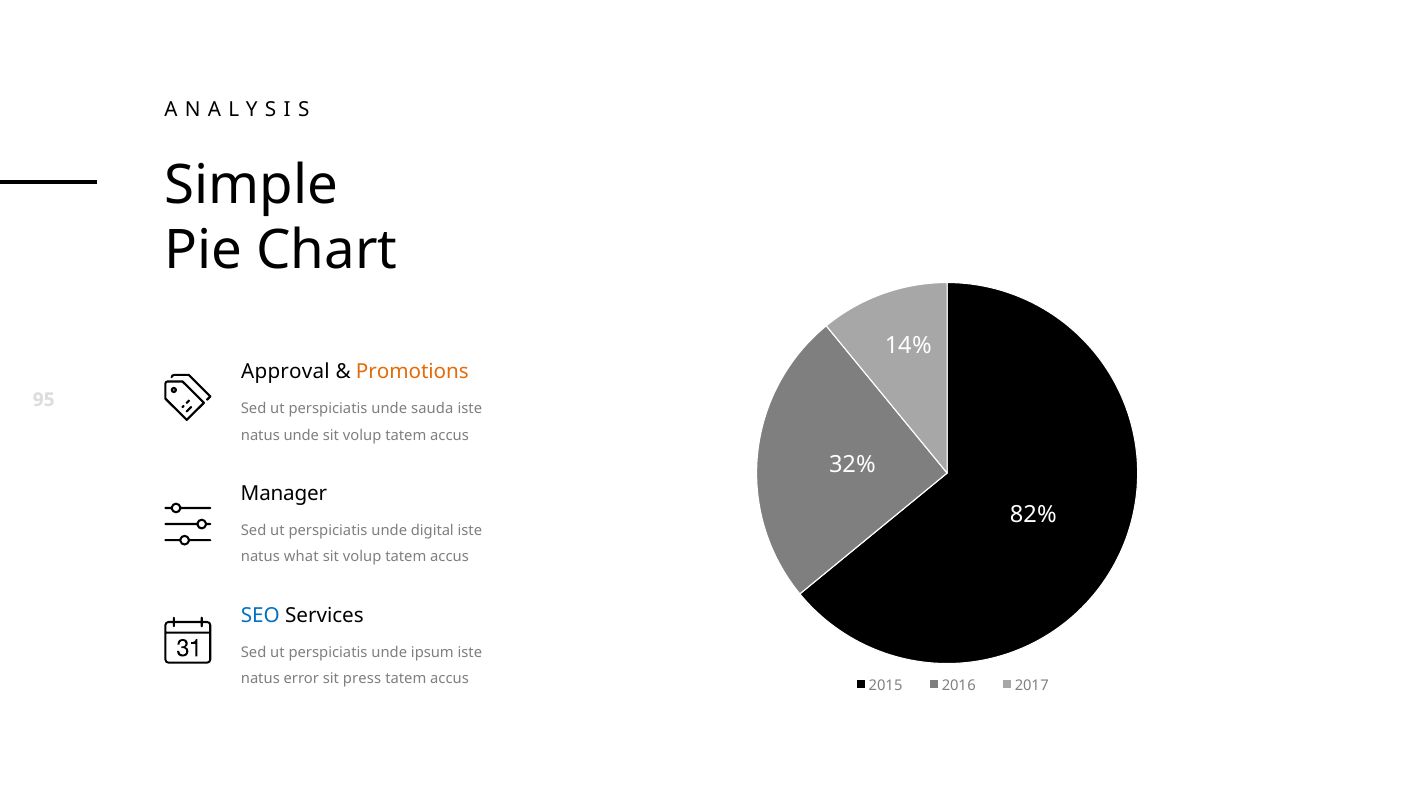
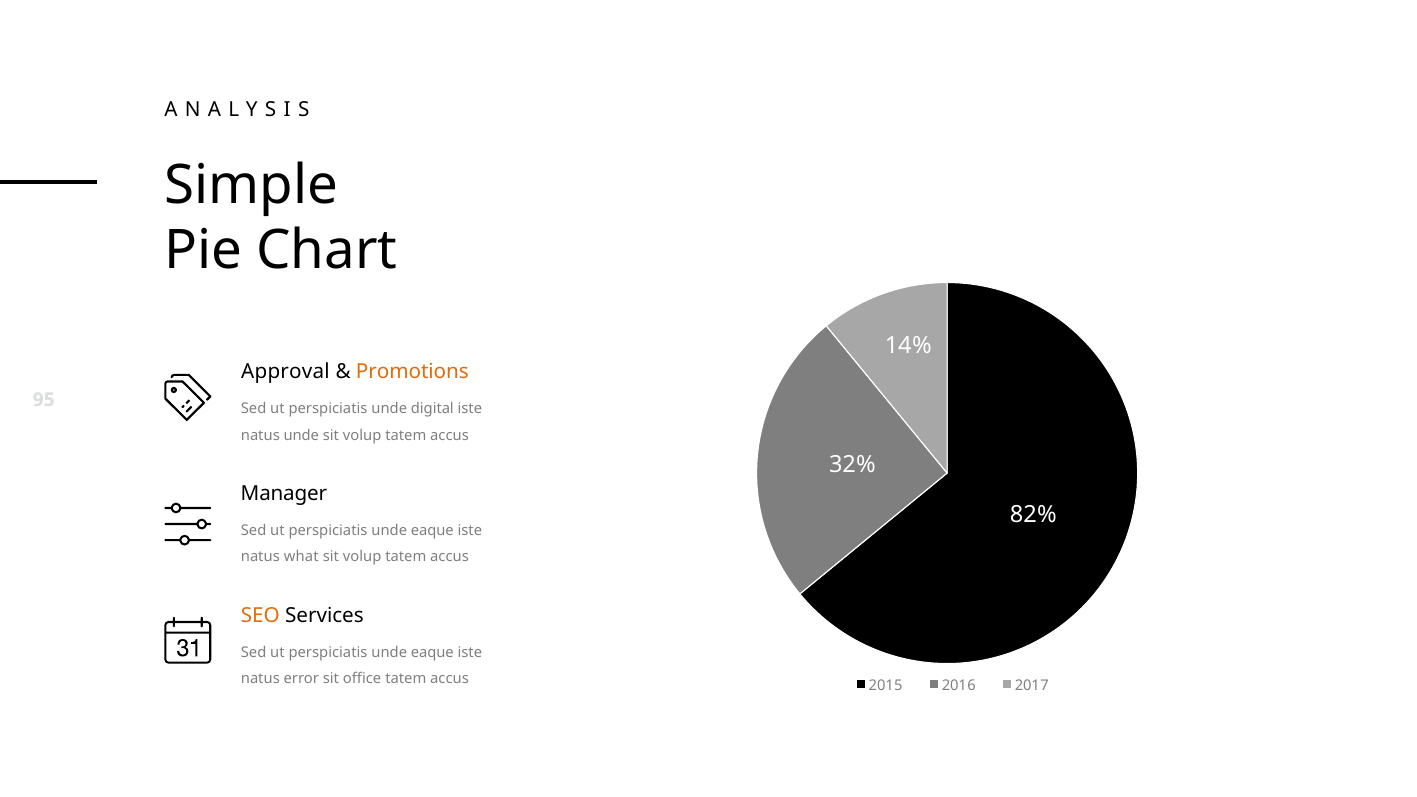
sauda: sauda -> digital
digital at (432, 531): digital -> eaque
SEO colour: blue -> orange
ipsum at (432, 652): ipsum -> eaque
press: press -> office
